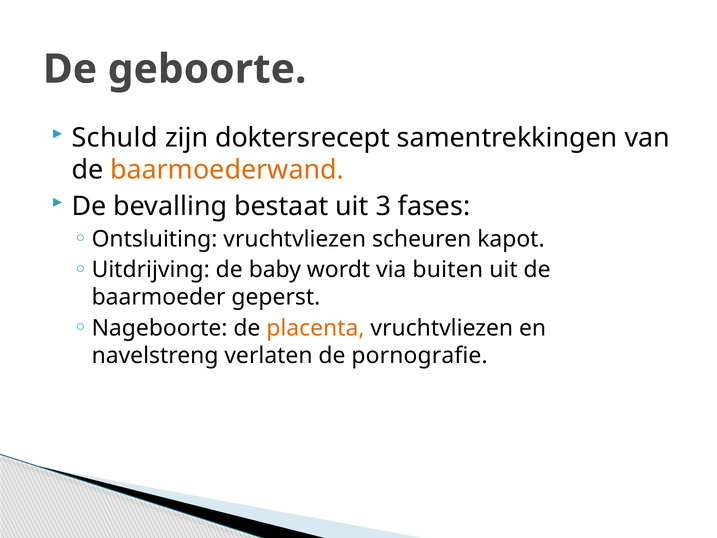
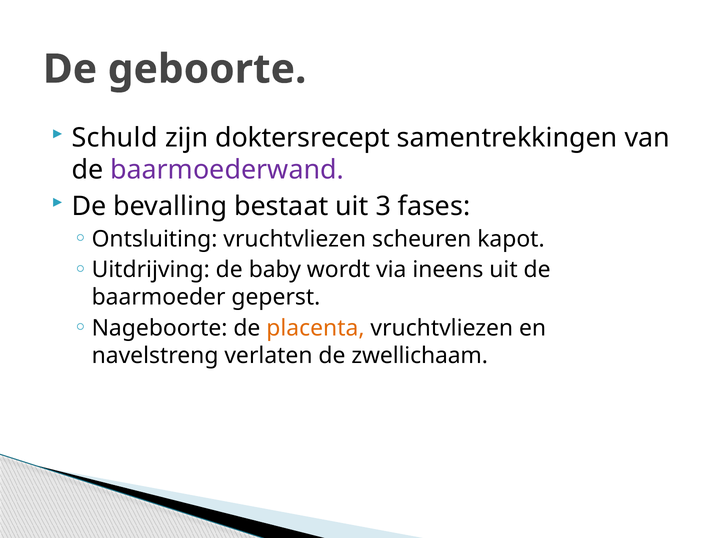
baarmoederwand colour: orange -> purple
buiten: buiten -> ineens
pornografie: pornografie -> zwellichaam
